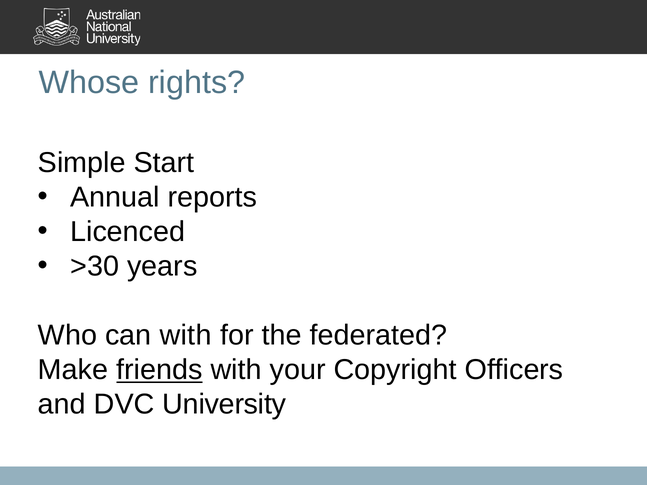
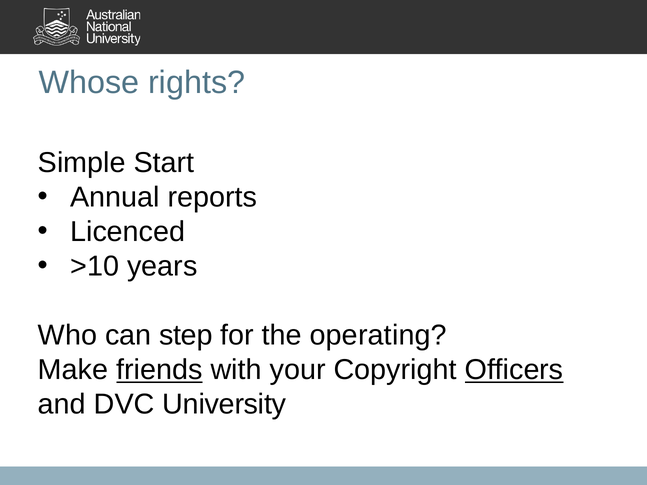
>30: >30 -> >10
can with: with -> step
federated: federated -> operating
Officers underline: none -> present
